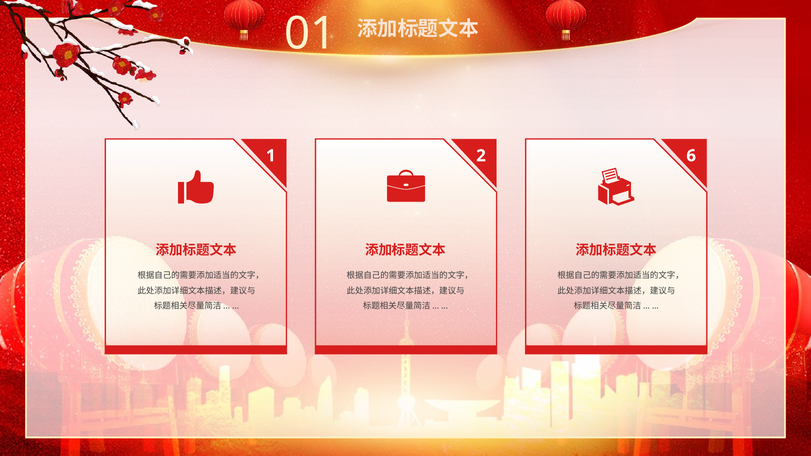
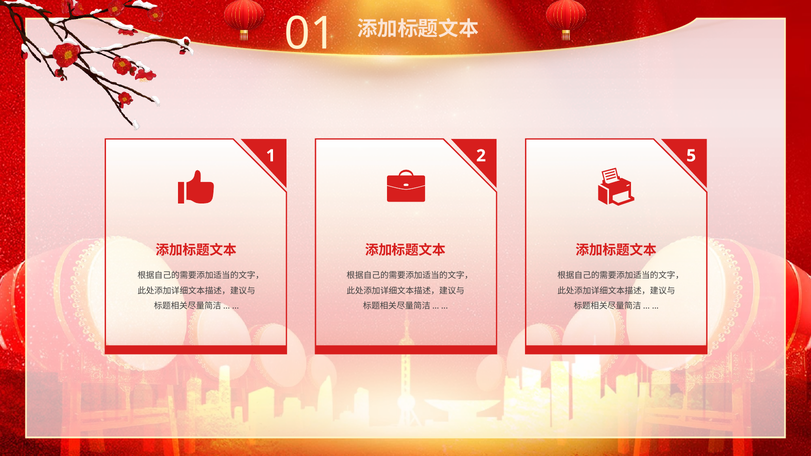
6: 6 -> 5
